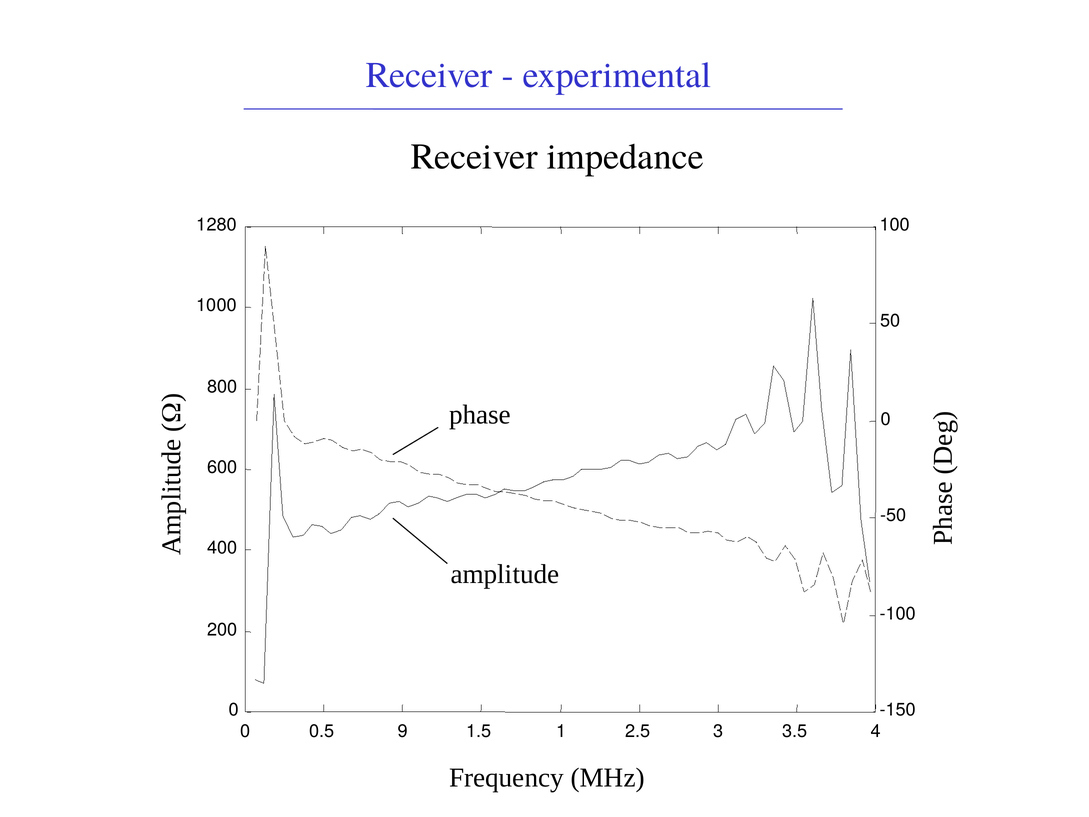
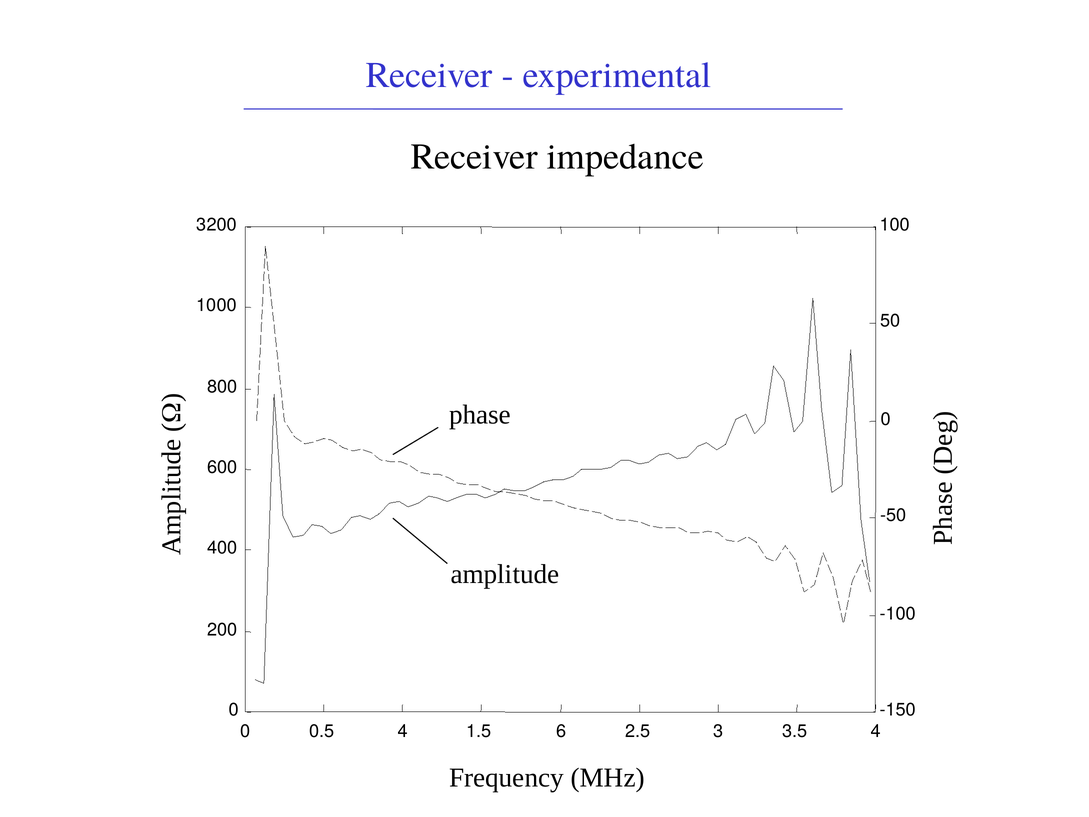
1280: 1280 -> 3200
0.5 9: 9 -> 4
1: 1 -> 6
